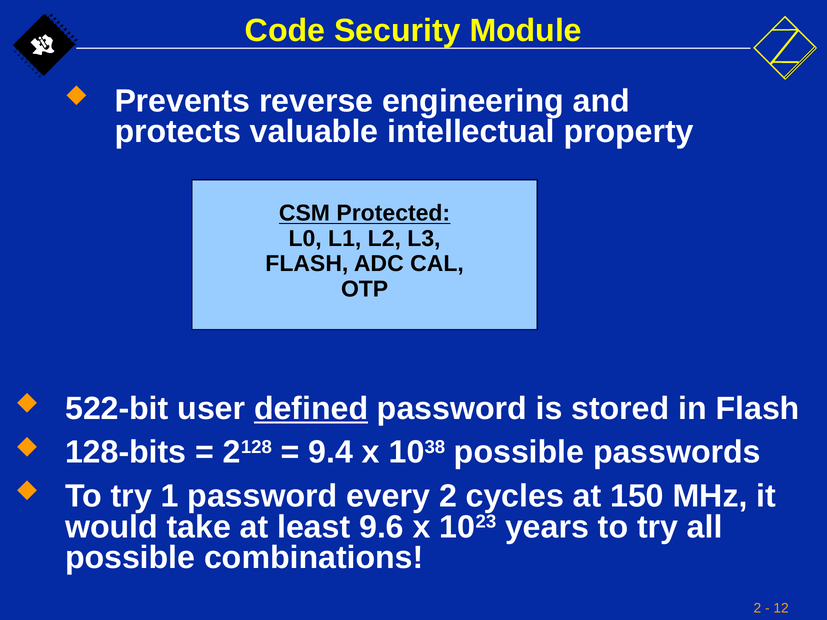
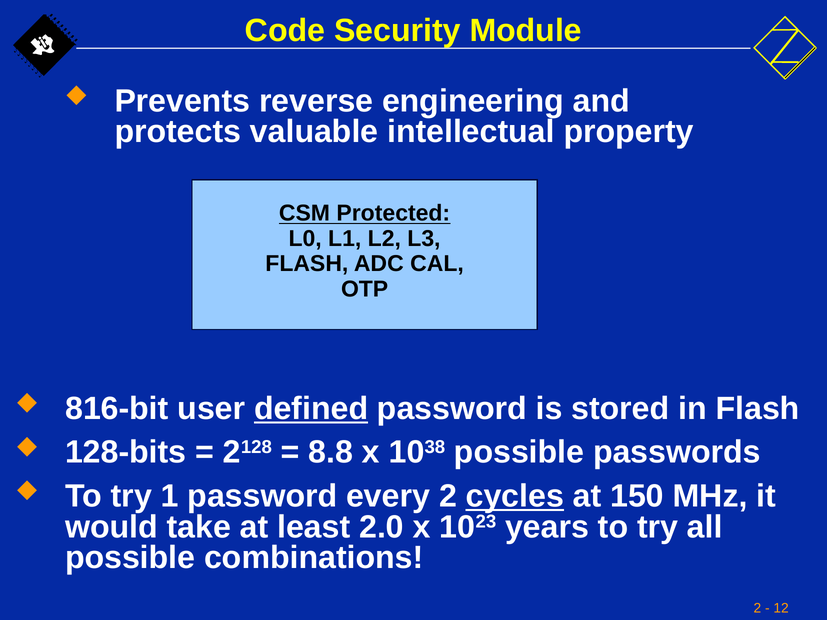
522-bit: 522-bit -> 816-bit
9.4: 9.4 -> 8.8
cycles underline: none -> present
9.6: 9.6 -> 2.0
